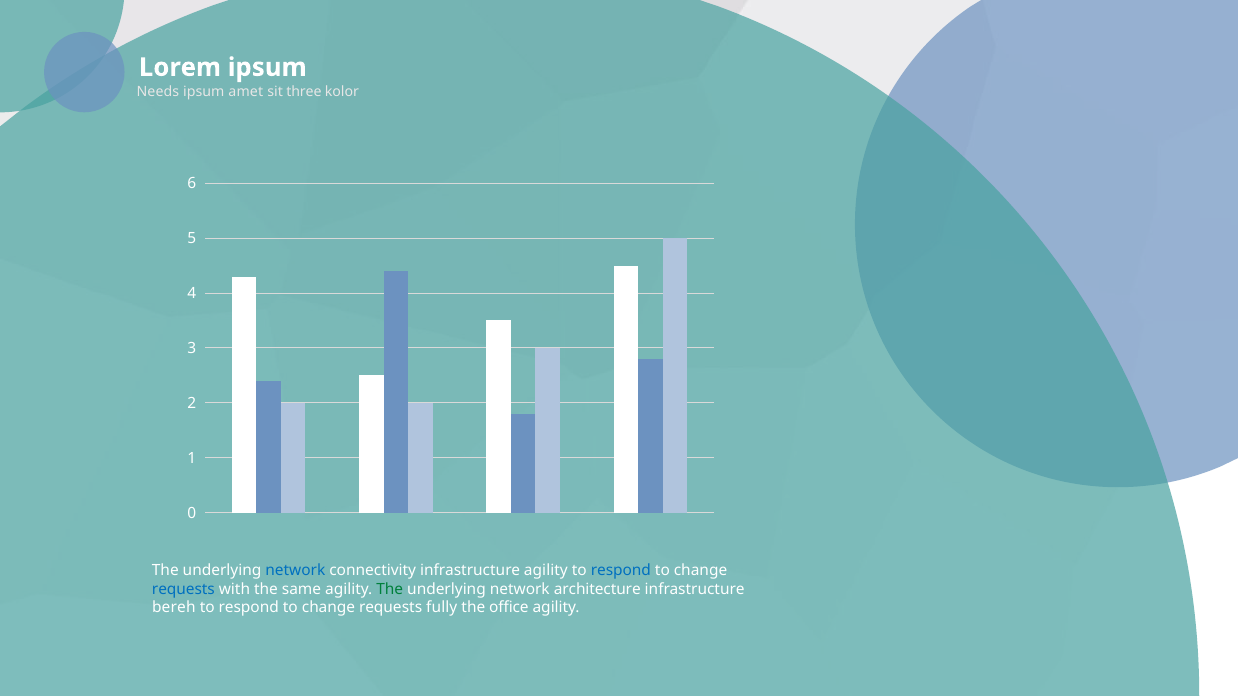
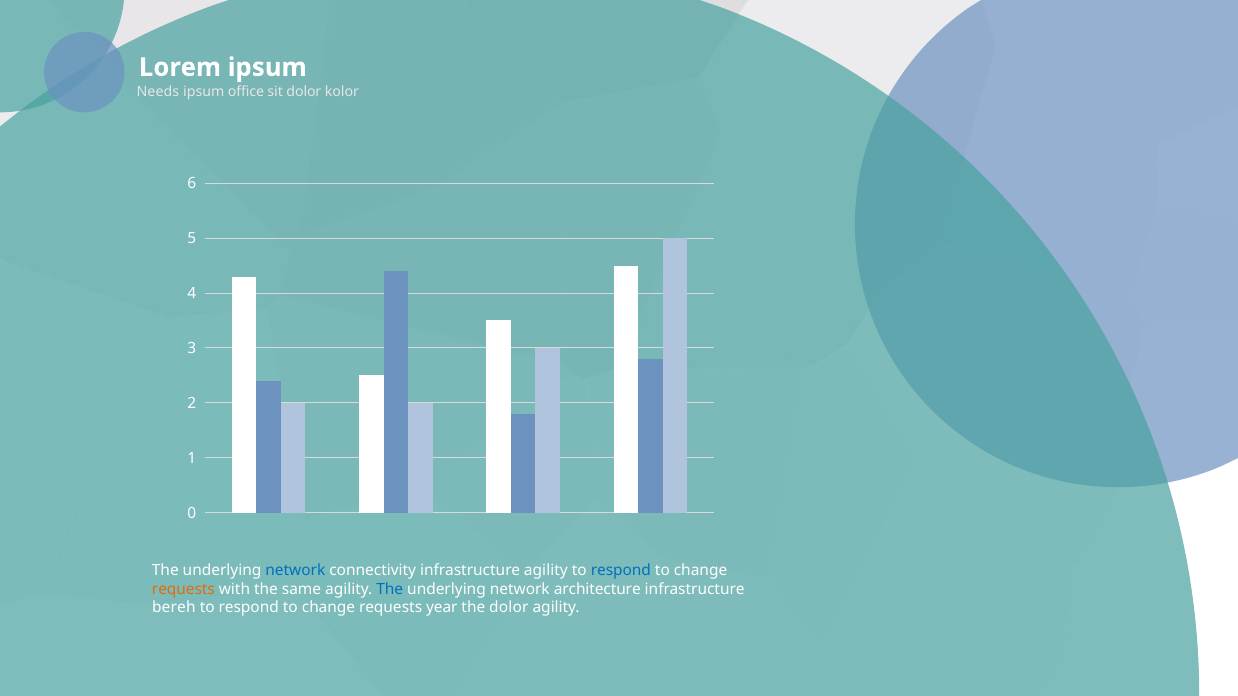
amet: amet -> office
sit three: three -> dolor
requests at (183, 590) colour: blue -> orange
The at (390, 590) colour: green -> blue
fully: fully -> year
the office: office -> dolor
